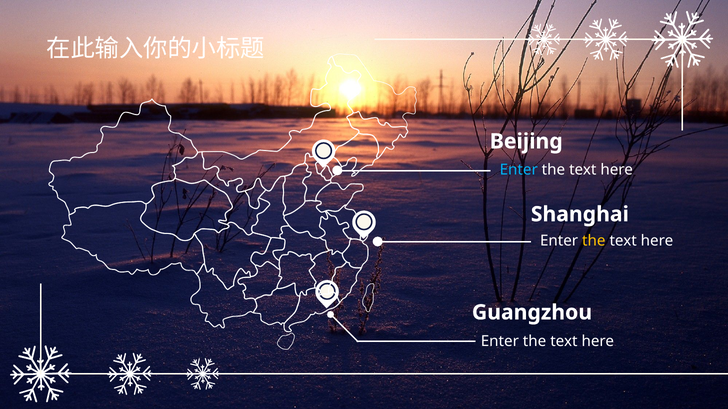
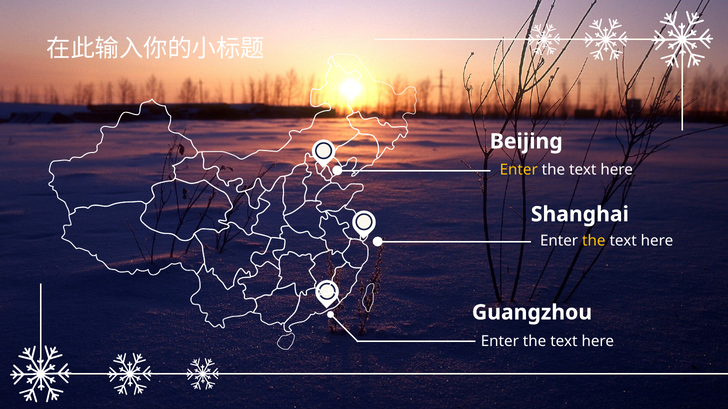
Enter at (519, 170) colour: light blue -> yellow
